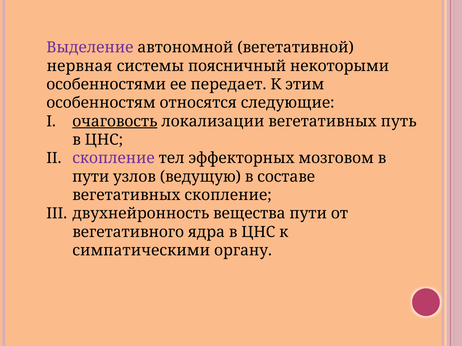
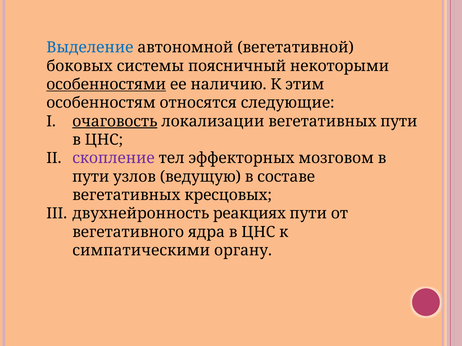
Выделение colour: purple -> blue
нервная: нервная -> боковых
особенностями underline: none -> present
передает: передает -> наличию
вегетативных путь: путь -> пути
вегетативных скопление: скопление -> кресцовых
вещества: вещества -> реакциях
